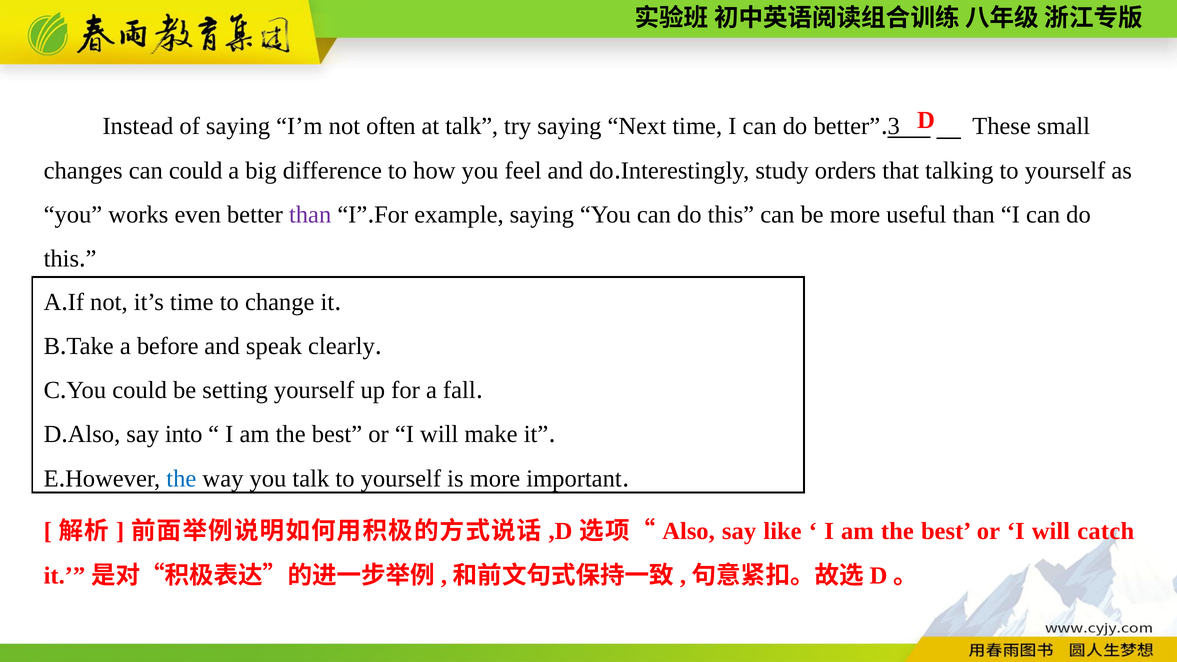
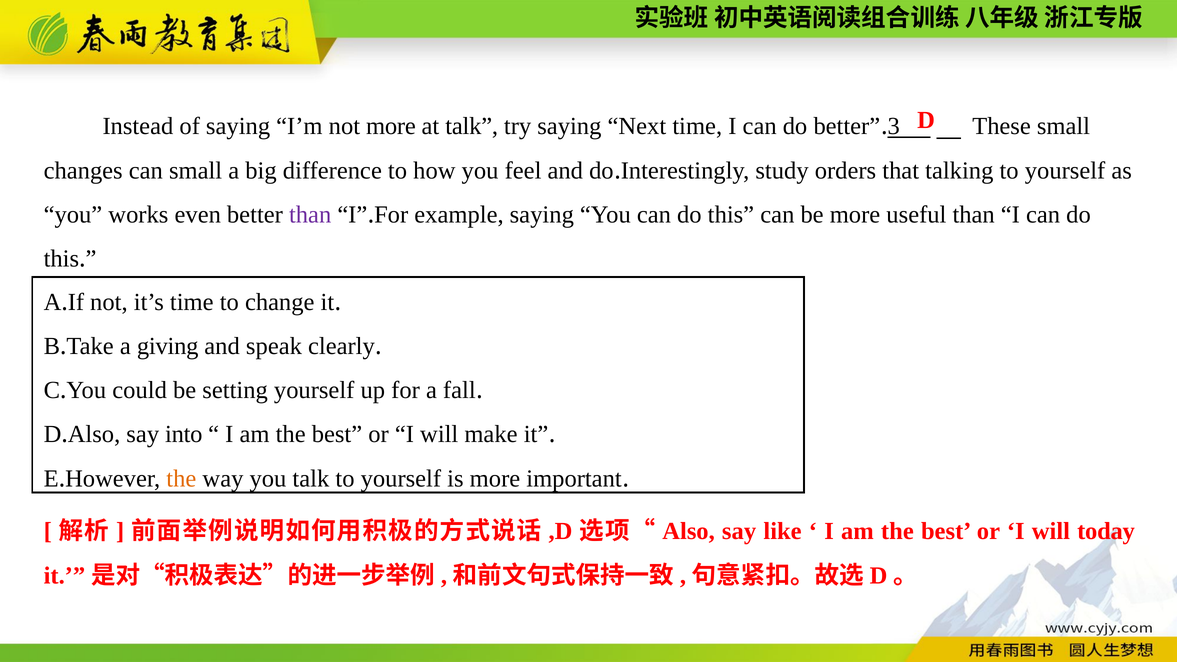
not often: often -> more
can could: could -> small
before: before -> giving
the at (181, 479) colour: blue -> orange
catch: catch -> today
